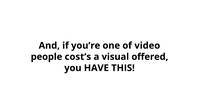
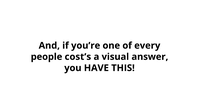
video: video -> every
offered: offered -> answer
